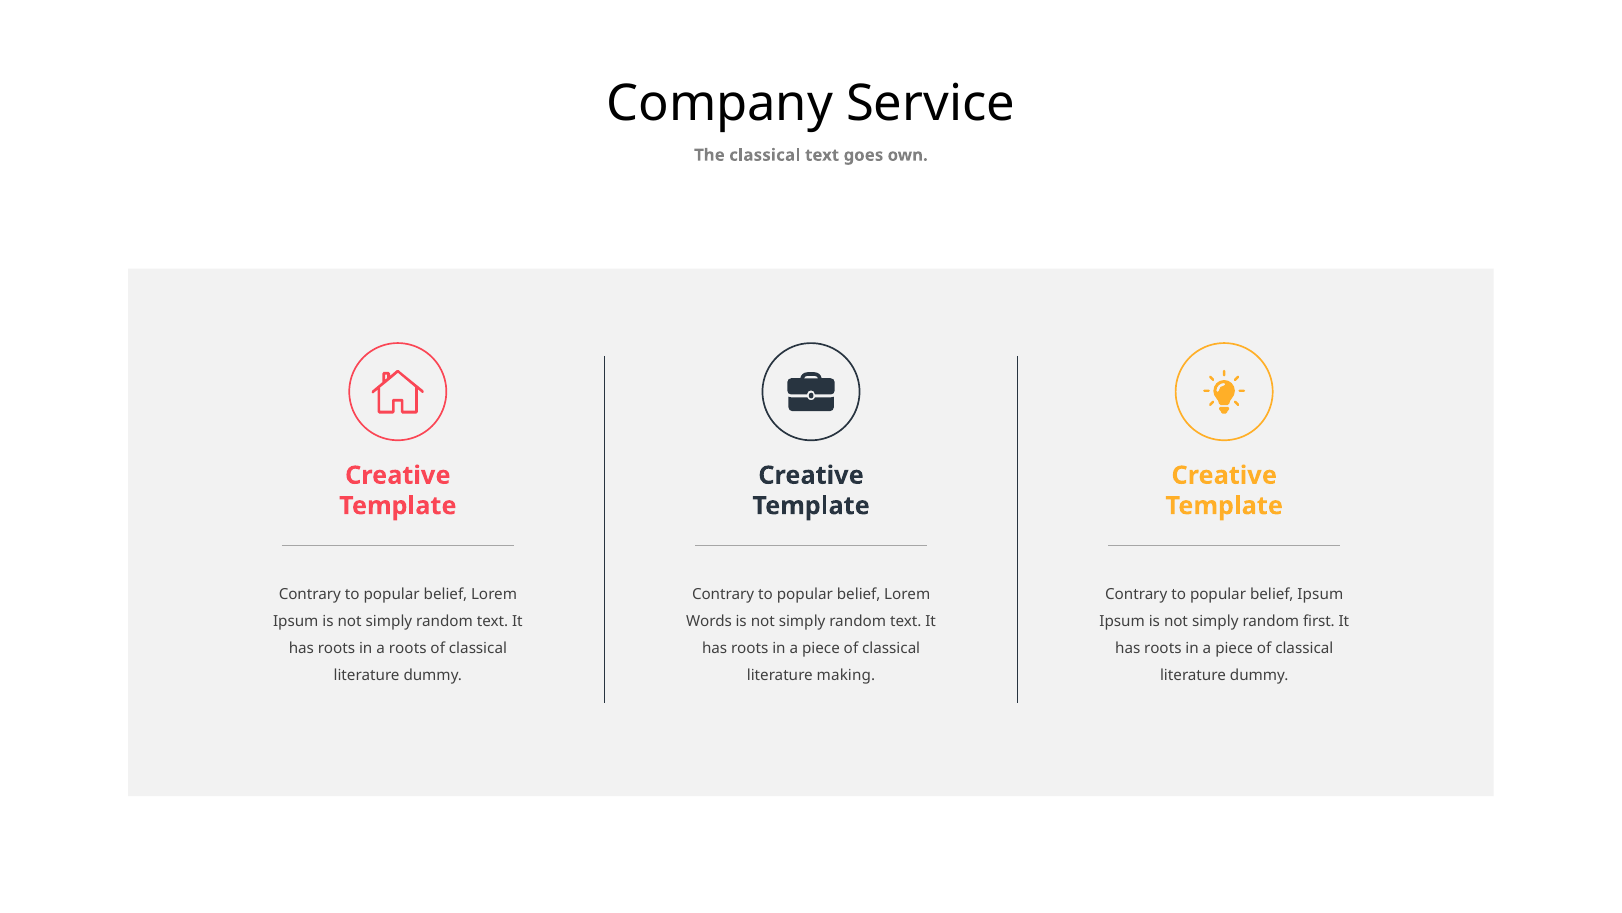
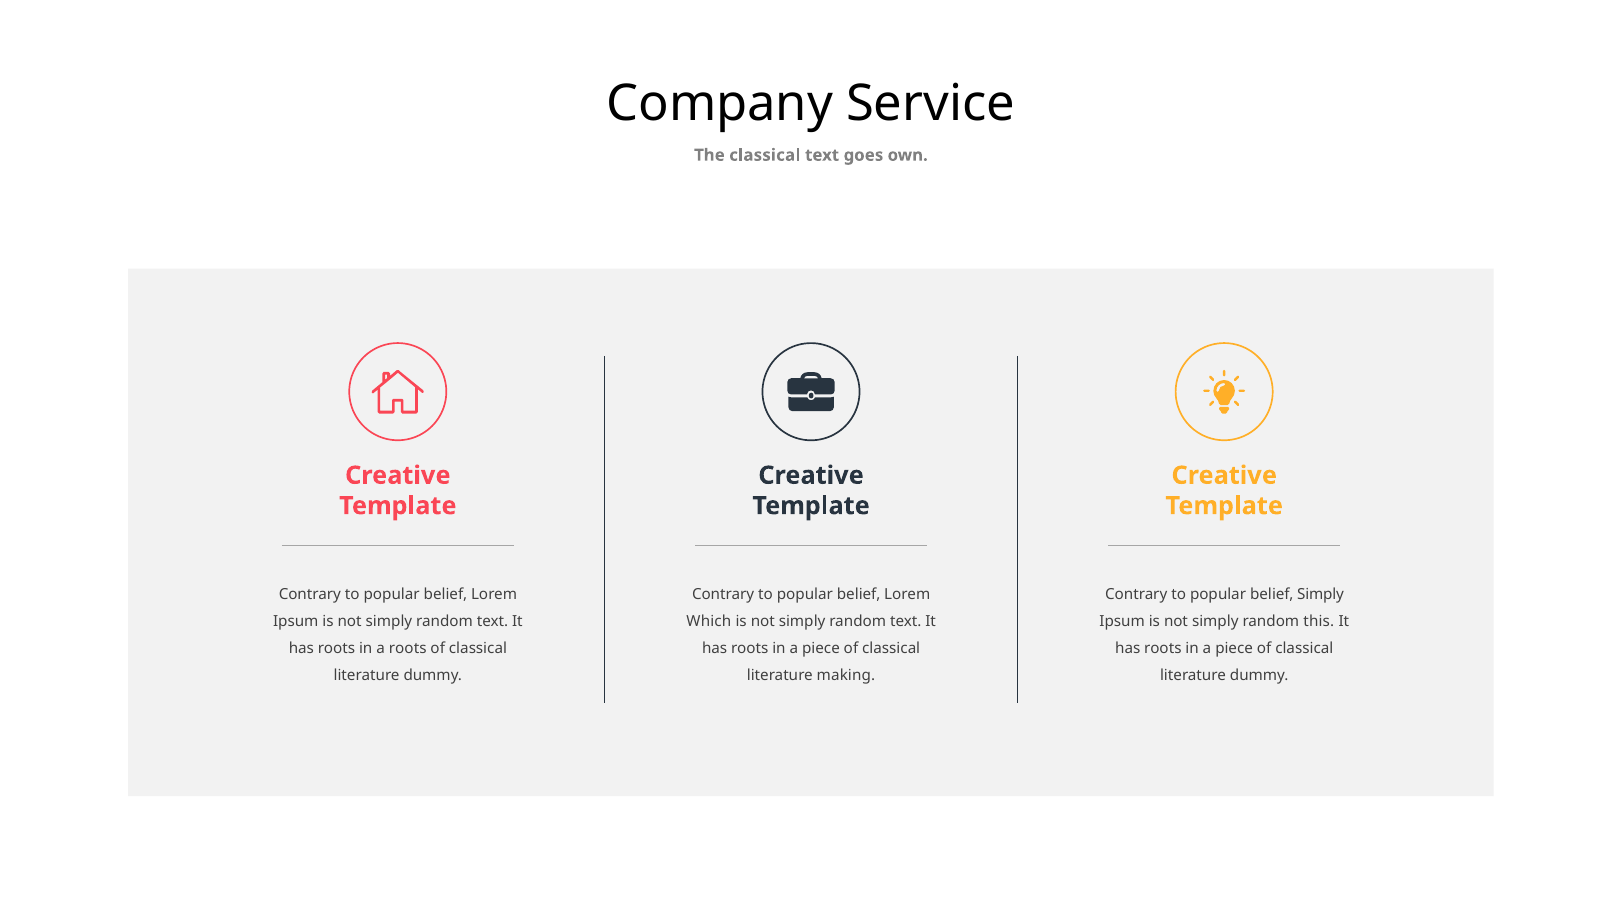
belief Ipsum: Ipsum -> Simply
Words: Words -> Which
first: first -> this
